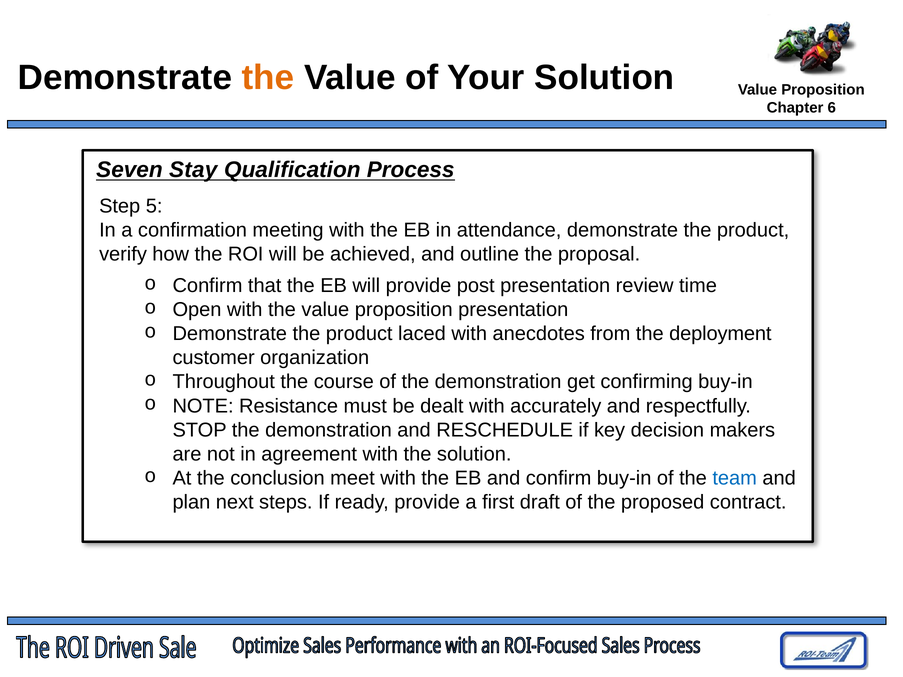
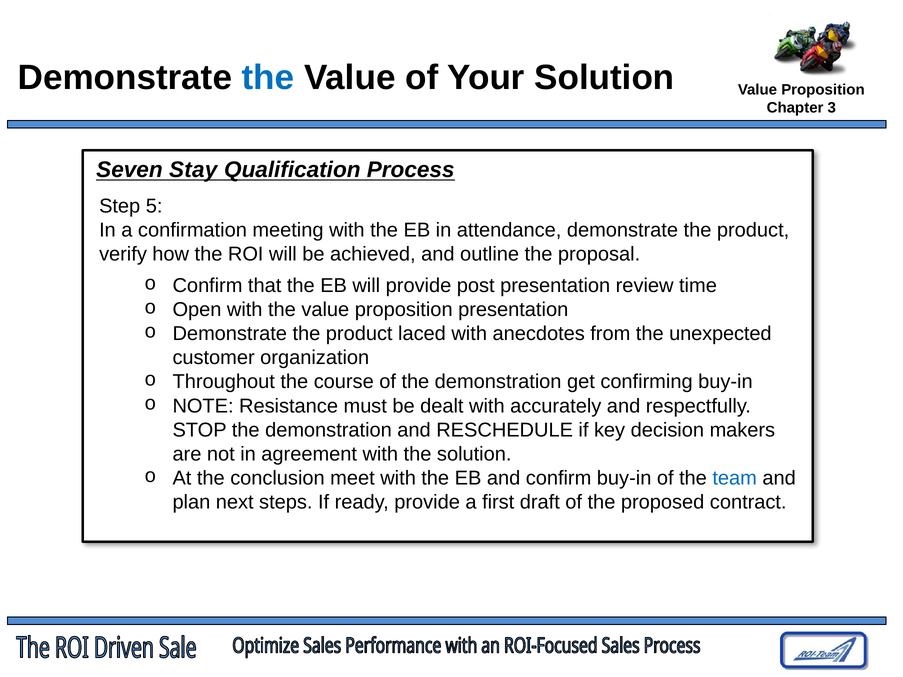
the at (268, 78) colour: orange -> blue
6: 6 -> 3
deployment: deployment -> unexpected
